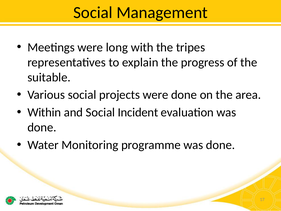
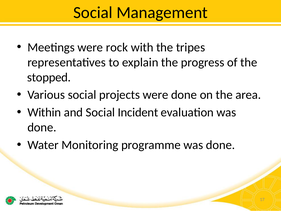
long: long -> rock
suitable: suitable -> stopped
